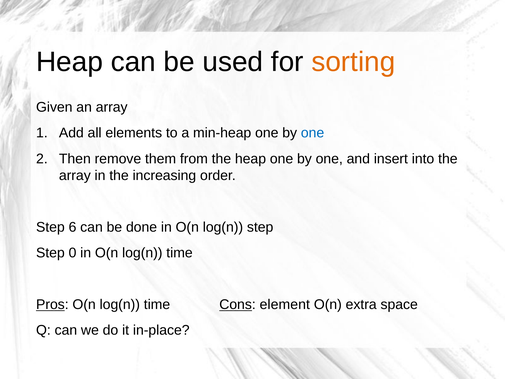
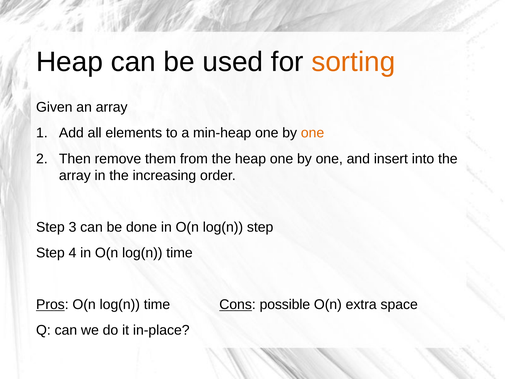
one at (313, 133) colour: blue -> orange
6: 6 -> 3
0: 0 -> 4
element: element -> possible
